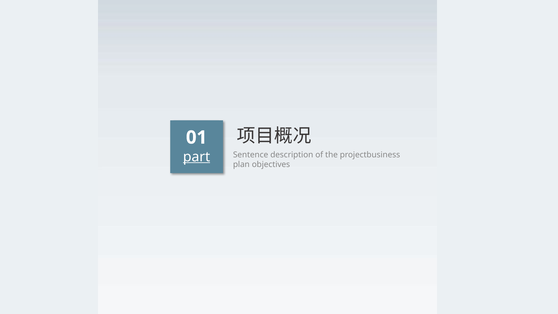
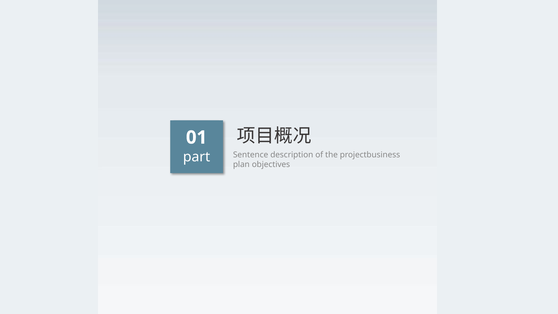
part underline: present -> none
